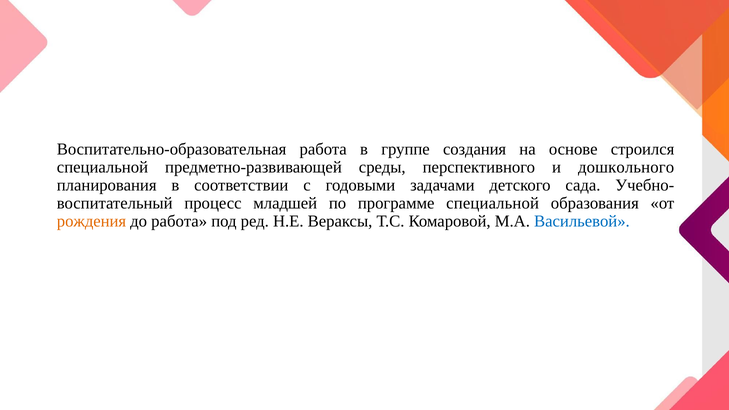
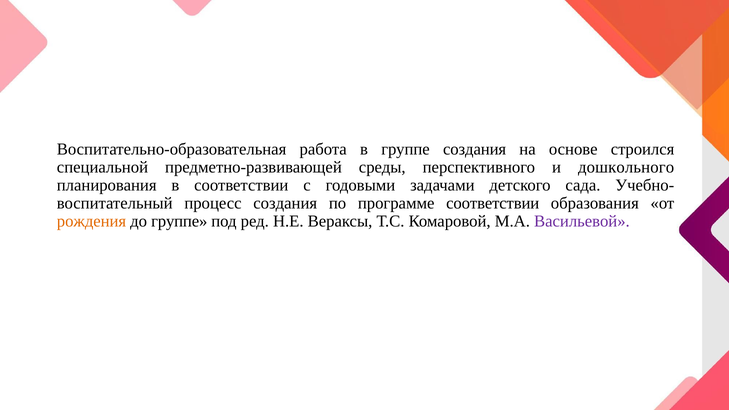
процесс младшей: младшей -> создания
программе специальной: специальной -> соответствии
до работа: работа -> группе
Васильевой colour: blue -> purple
